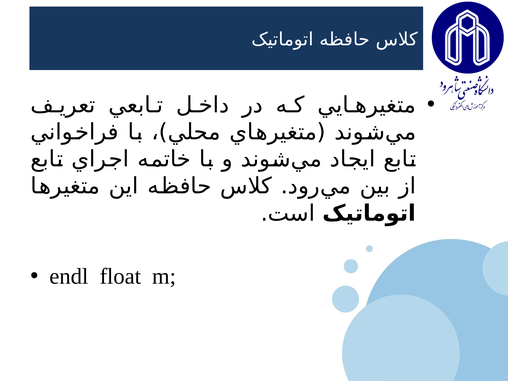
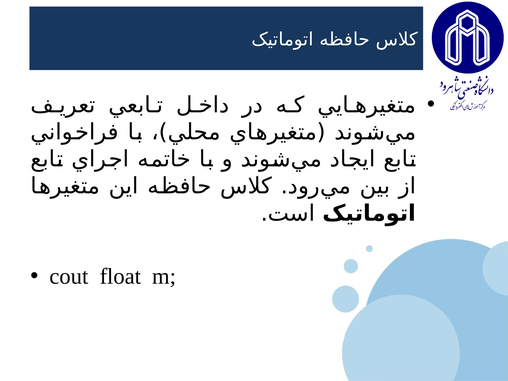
endl: endl -> cout
